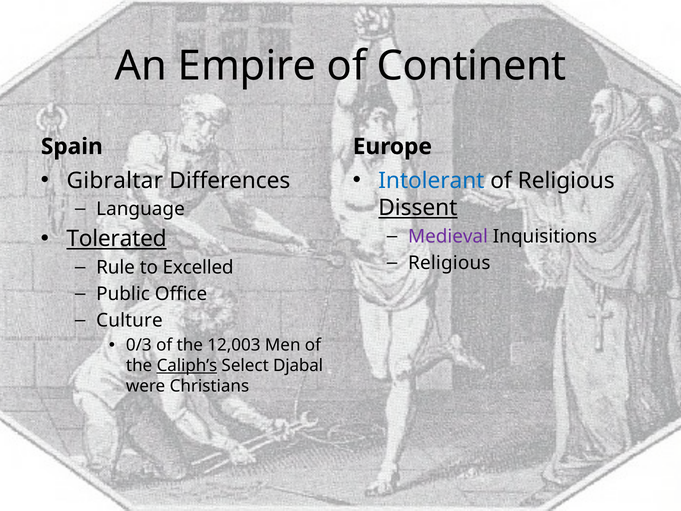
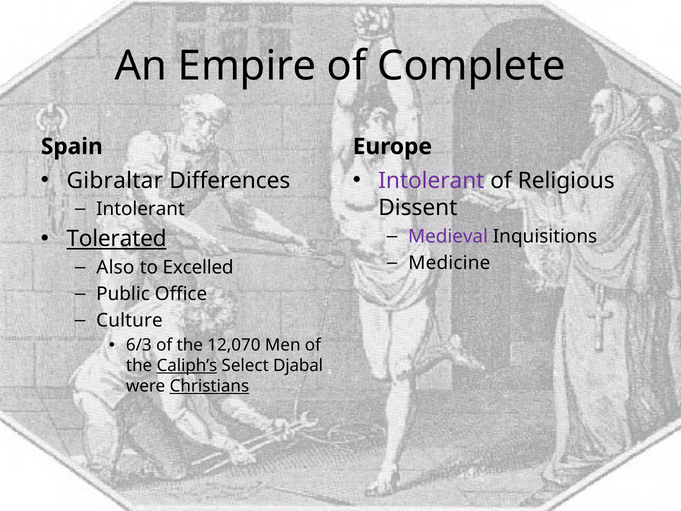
Continent: Continent -> Complete
Intolerant at (431, 181) colour: blue -> purple
Language at (141, 209): Language -> Intolerant
Dissent underline: present -> none
Religious at (449, 263): Religious -> Medicine
Rule: Rule -> Also
0/3: 0/3 -> 6/3
12,003: 12,003 -> 12,070
Christians underline: none -> present
